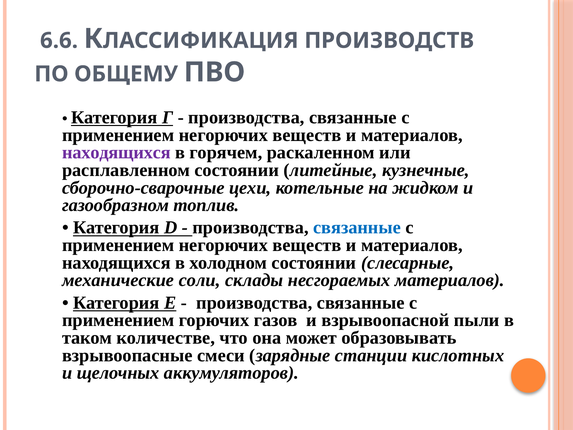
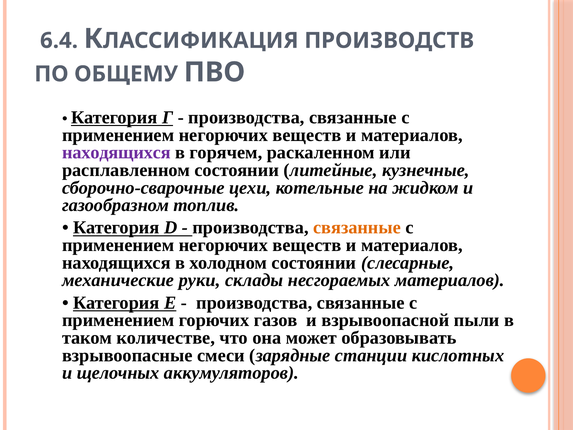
6.6: 6.6 -> 6.4
связанные at (357, 227) colour: blue -> orange
соли: соли -> руки
